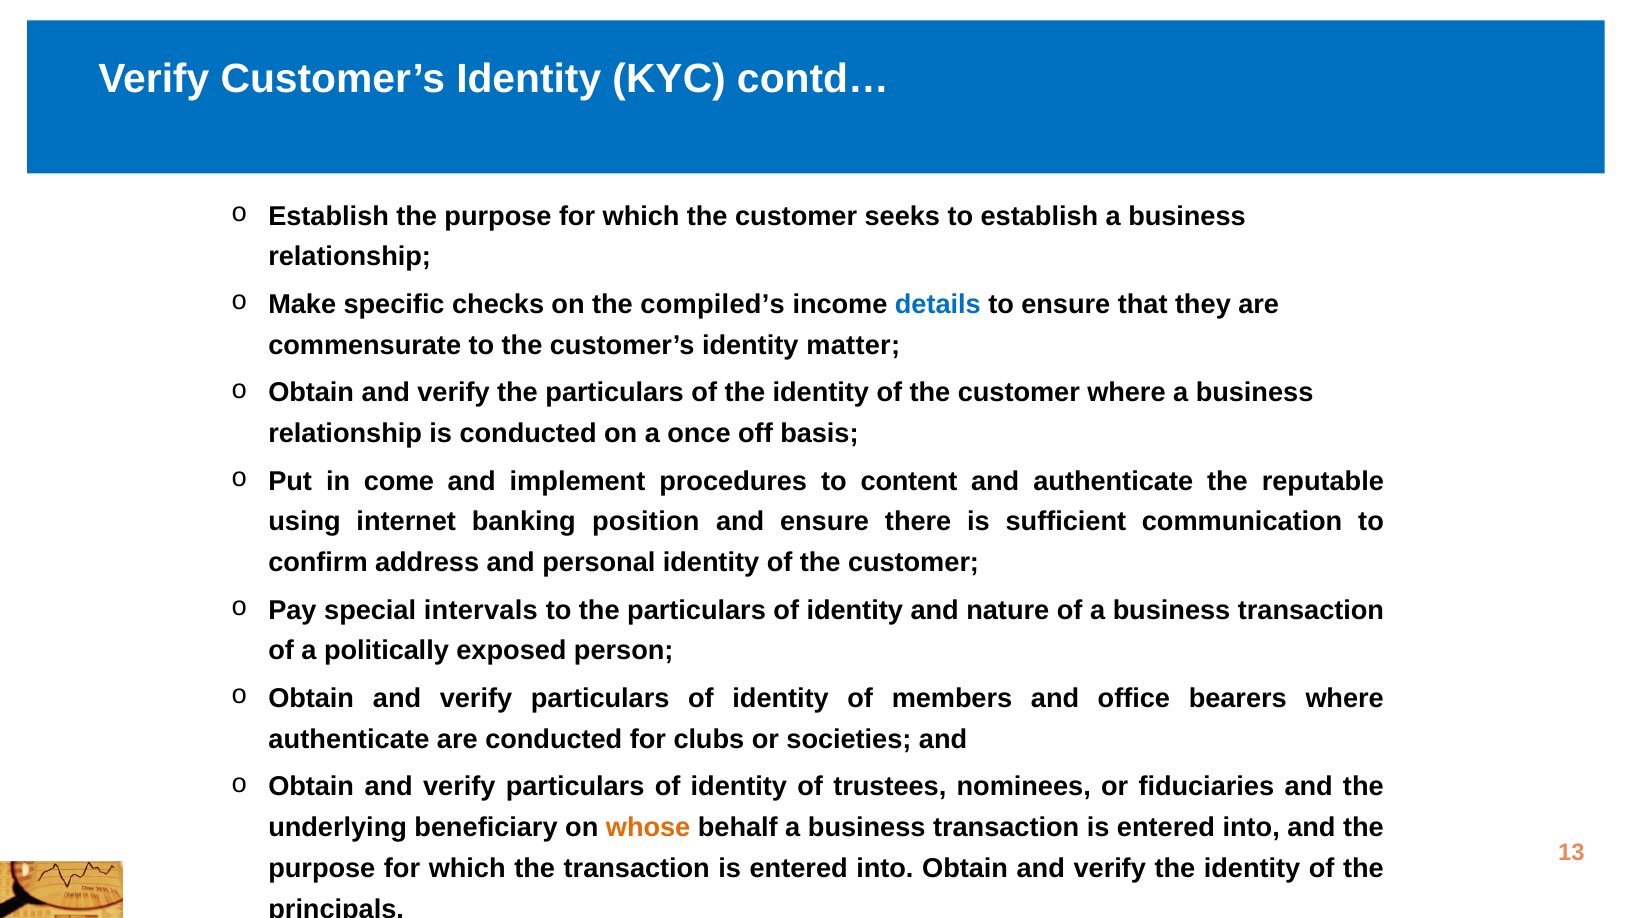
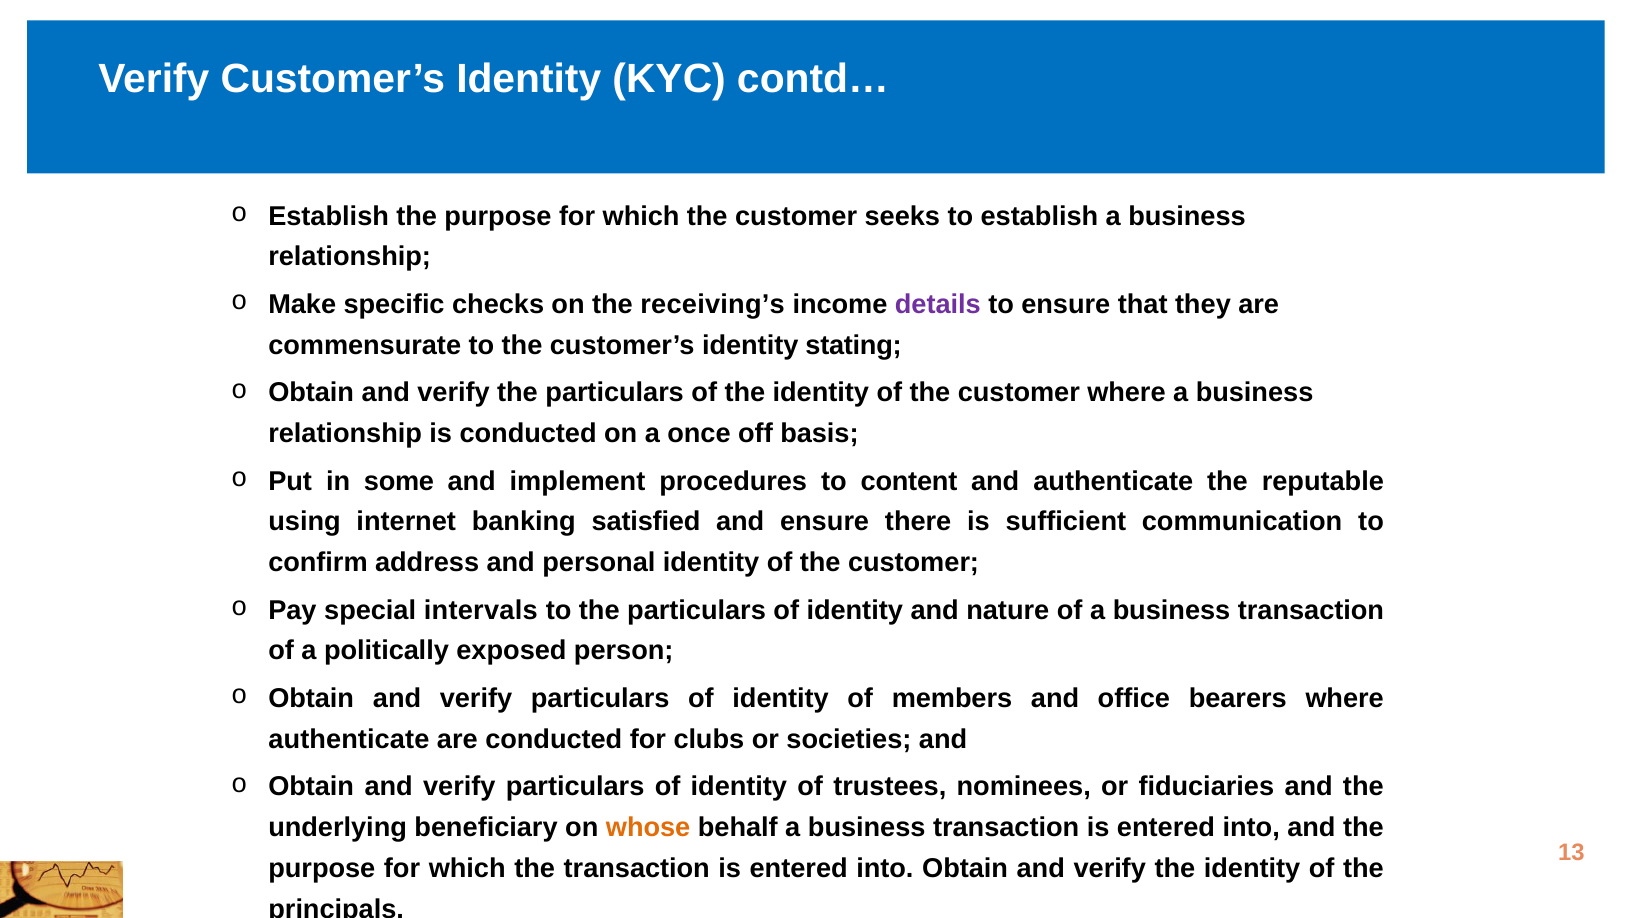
compiled’s: compiled’s -> receiving’s
details colour: blue -> purple
matter: matter -> stating
come: come -> some
position: position -> satisfied
